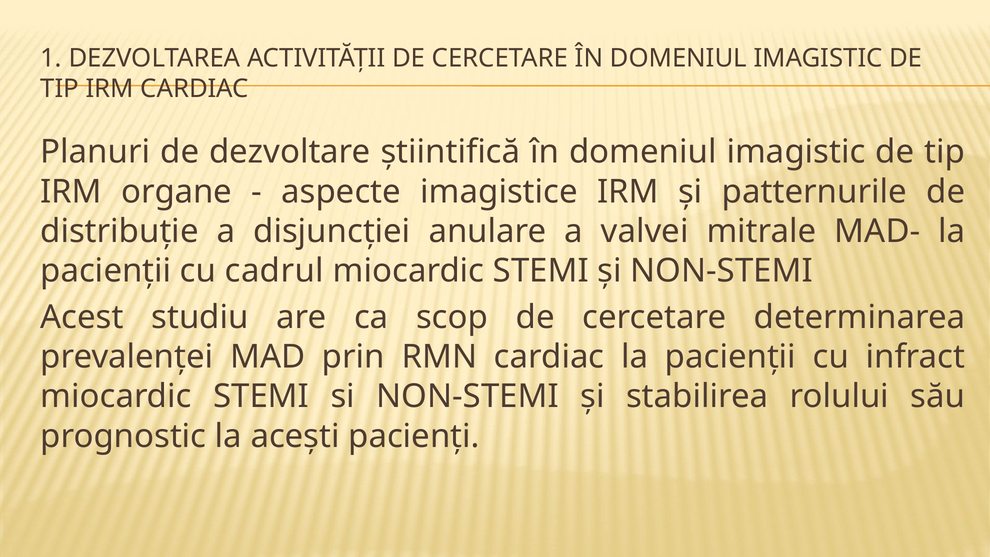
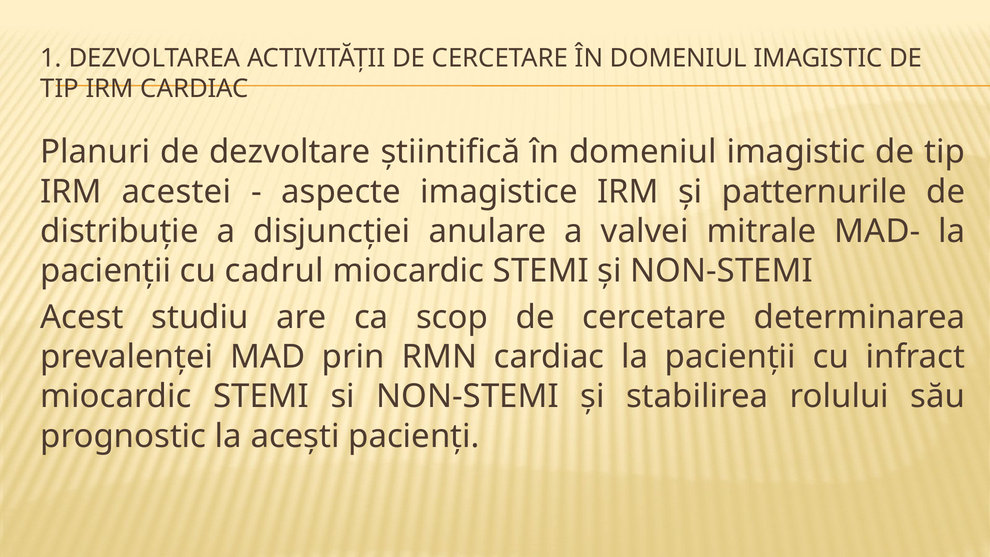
organe: organe -> acestei
